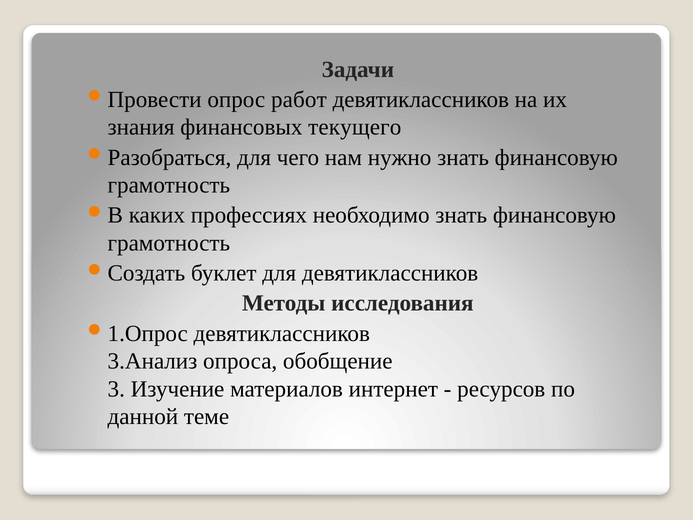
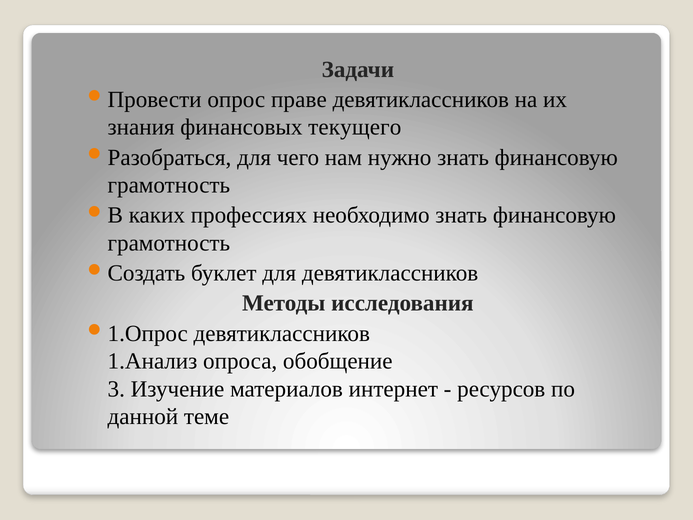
работ: работ -> праве
3.Анализ: 3.Анализ -> 1.Анализ
